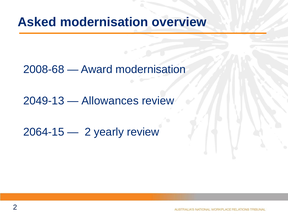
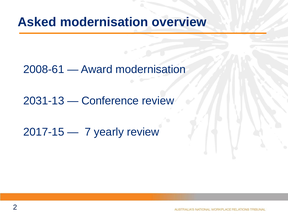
2008-68: 2008-68 -> 2008-61
2049-13: 2049-13 -> 2031-13
Allowances: Allowances -> Conference
2064-15: 2064-15 -> 2017-15
2 at (88, 132): 2 -> 7
